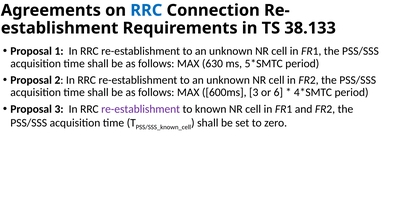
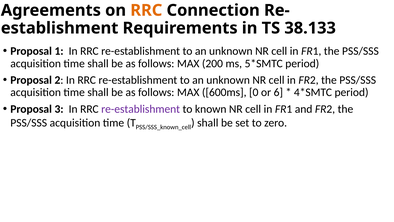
RRC at (146, 10) colour: blue -> orange
630: 630 -> 200
600ms 3: 3 -> 0
